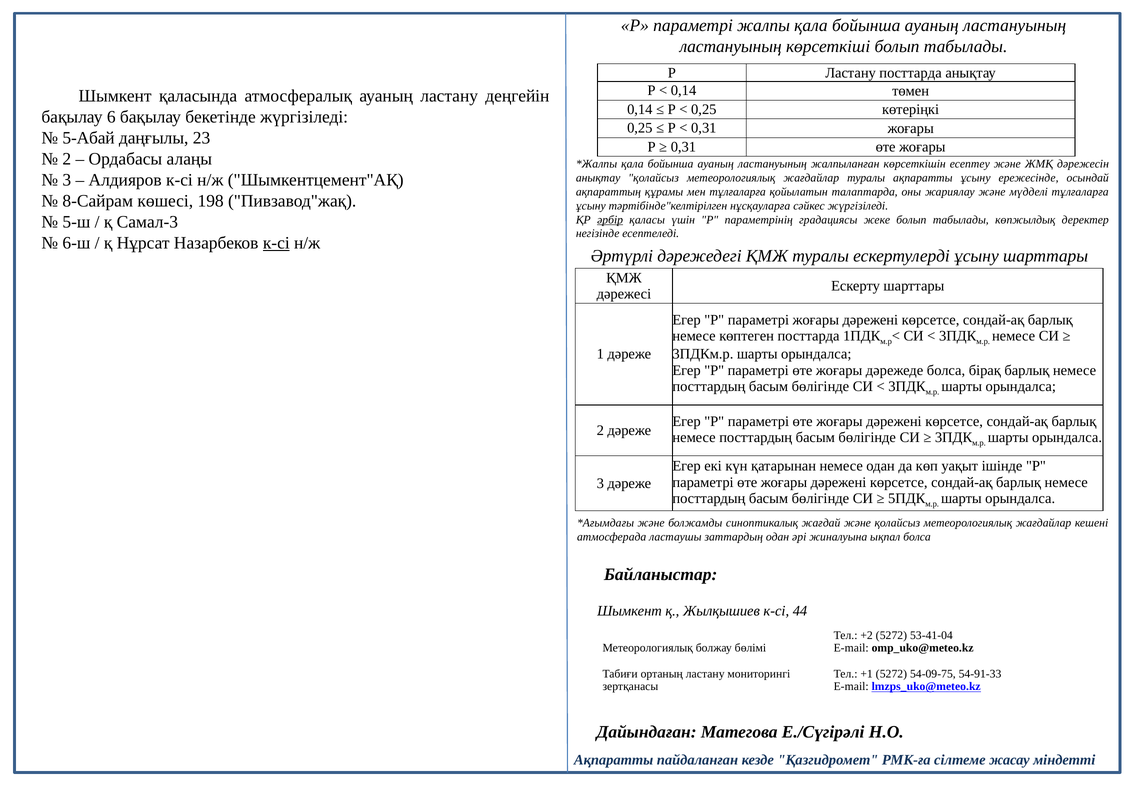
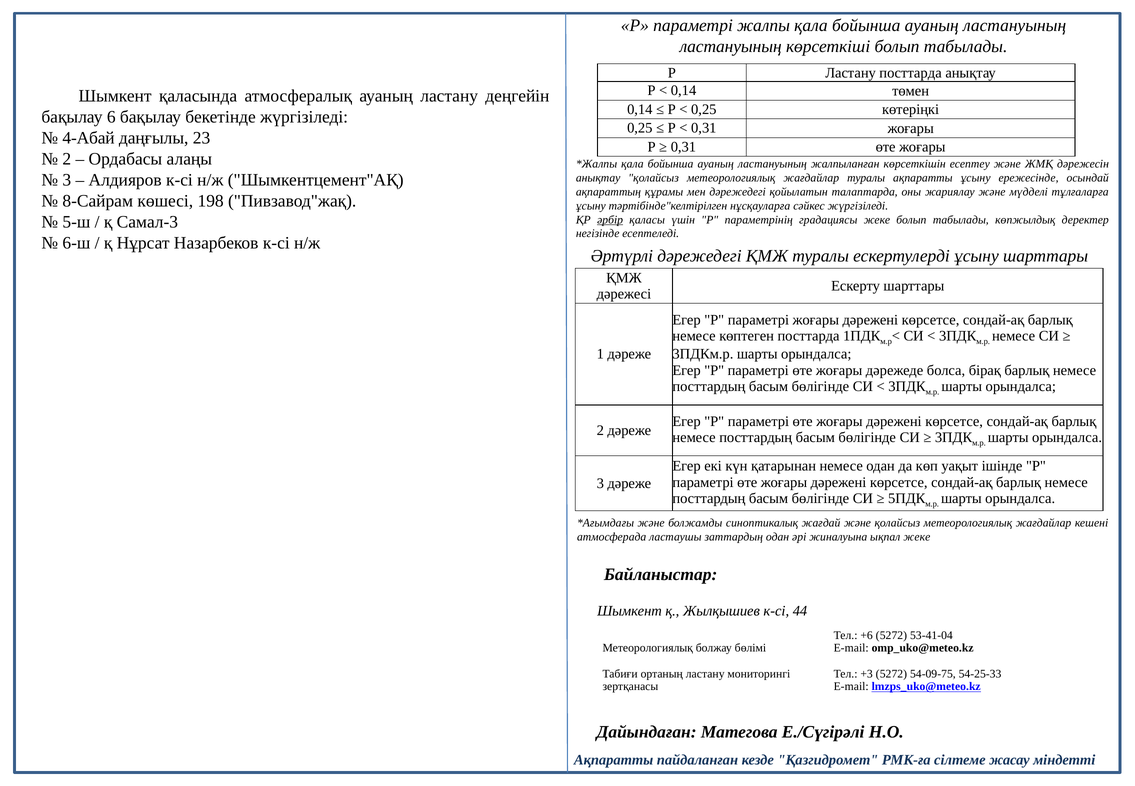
5-Абай: 5-Абай -> 4-Абай
мен тұлғаларға: тұлғаларға -> дәрежедегі
к-сі at (276, 243) underline: present -> none
ықпал болса: болса -> жеке
+2: +2 -> +6
+1: +1 -> +3
54-91-33: 54-91-33 -> 54-25-33
